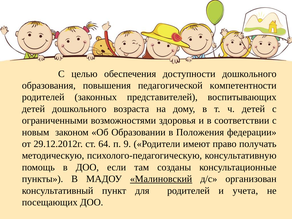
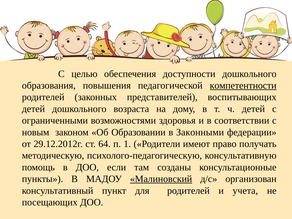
компетентности underline: none -> present
Положения: Положения -> Законными
9: 9 -> 1
